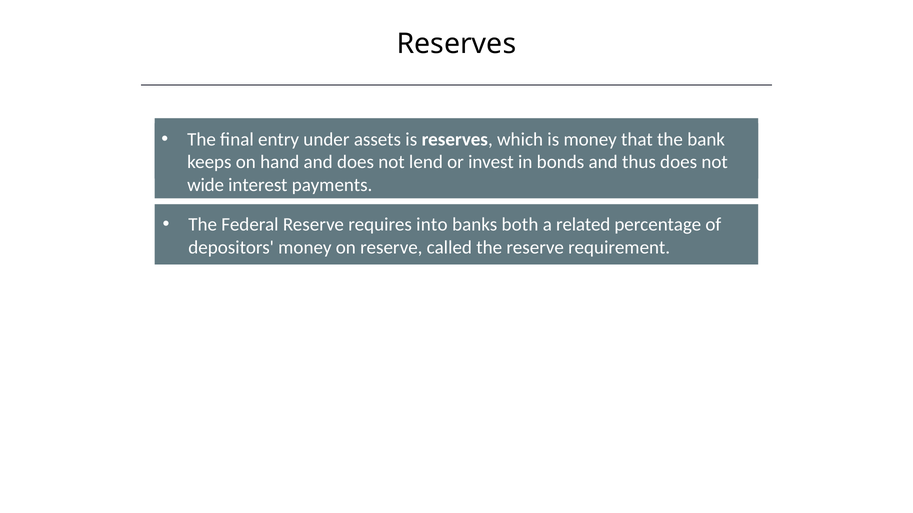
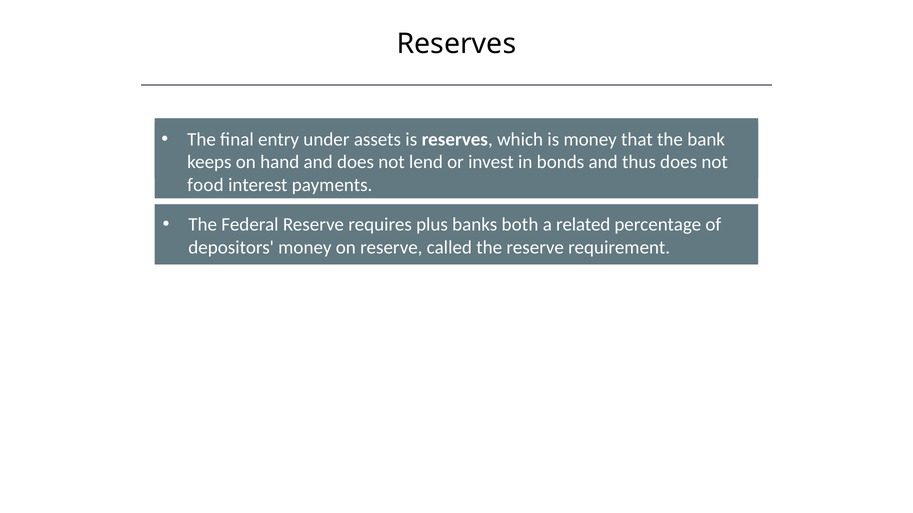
wide: wide -> food
into: into -> plus
